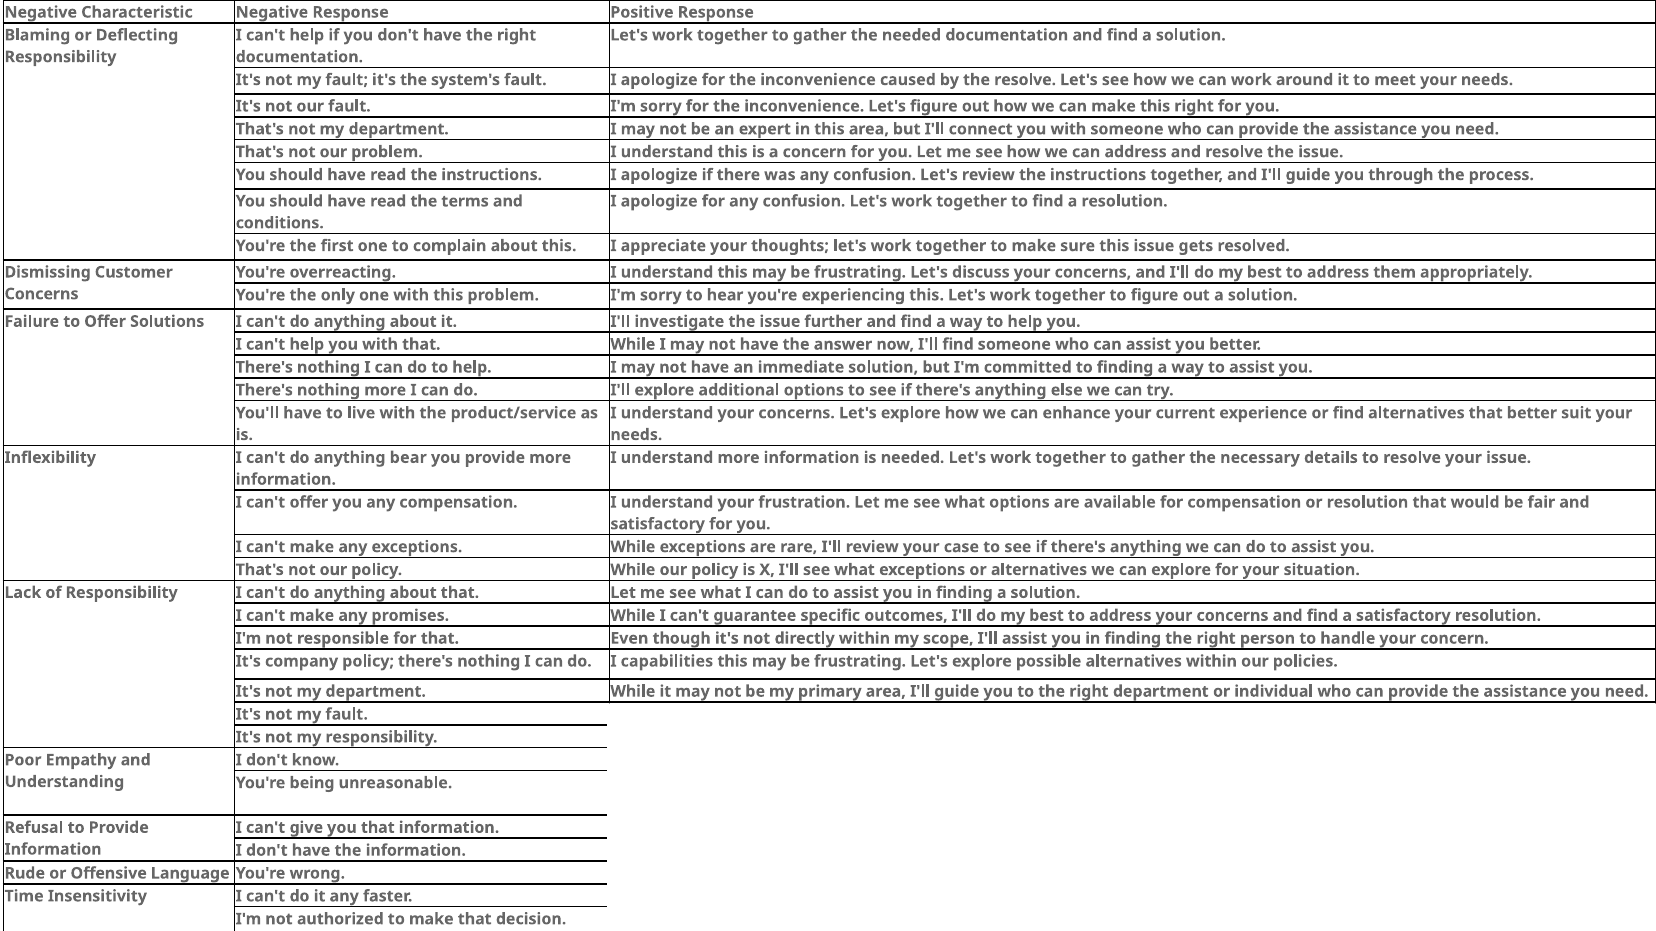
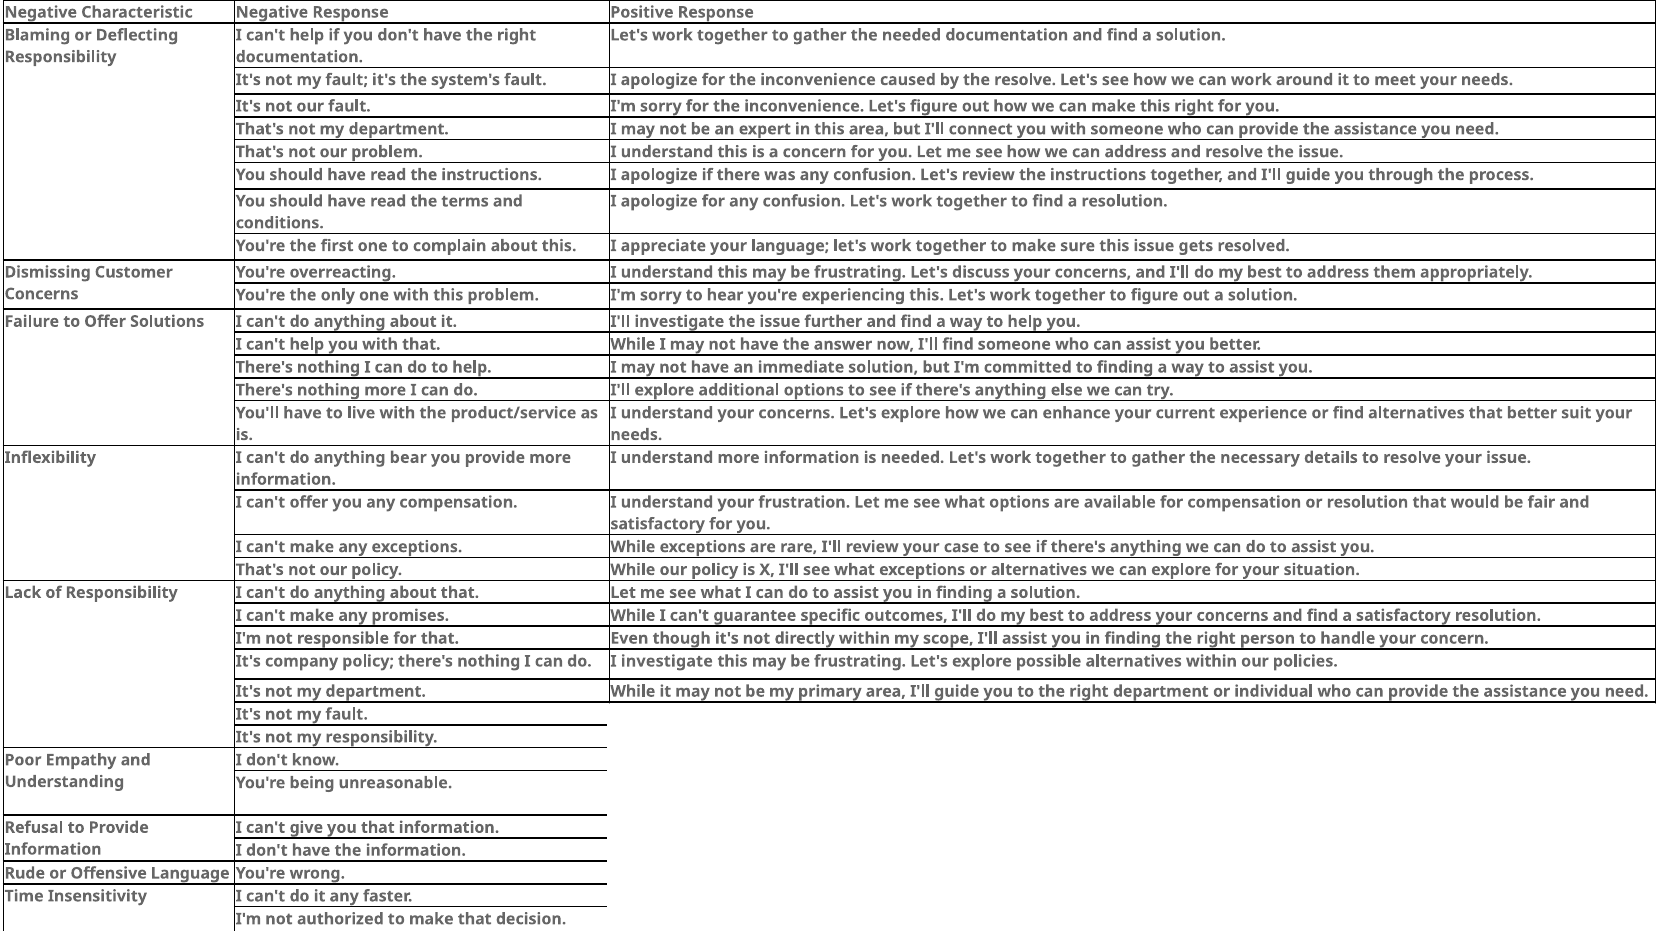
your thoughts: thoughts -> language
I capabilities: capabilities -> investigate
